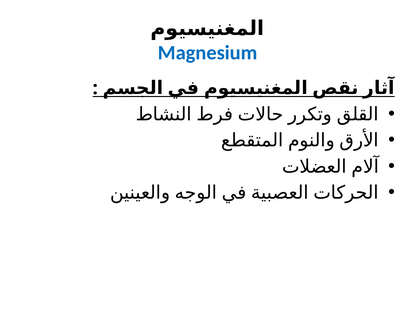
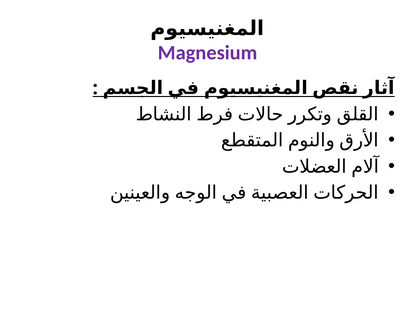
Magnesium colour: blue -> purple
